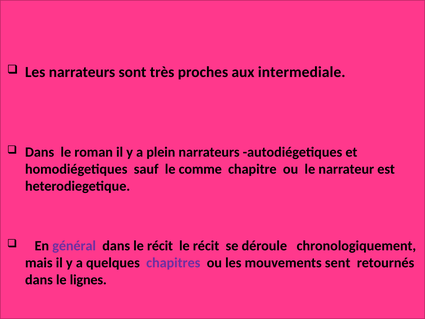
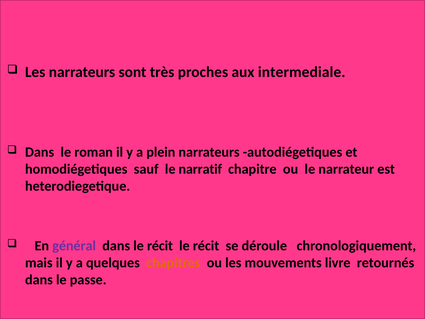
comme: comme -> narratif
chapitres colour: purple -> orange
sent: sent -> livre
lignes: lignes -> passe
